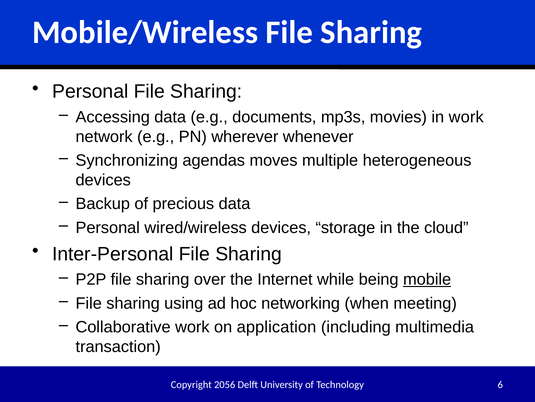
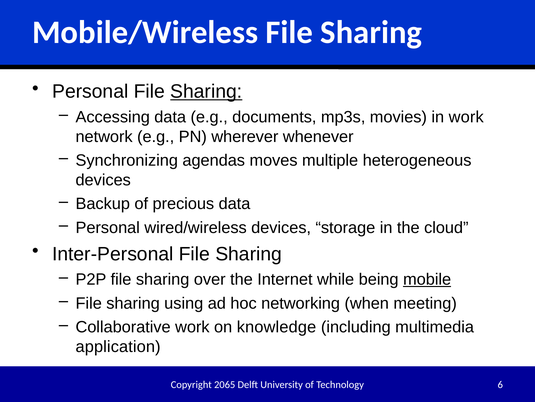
Sharing at (206, 91) underline: none -> present
application: application -> knowledge
transaction: transaction -> application
2056: 2056 -> 2065
